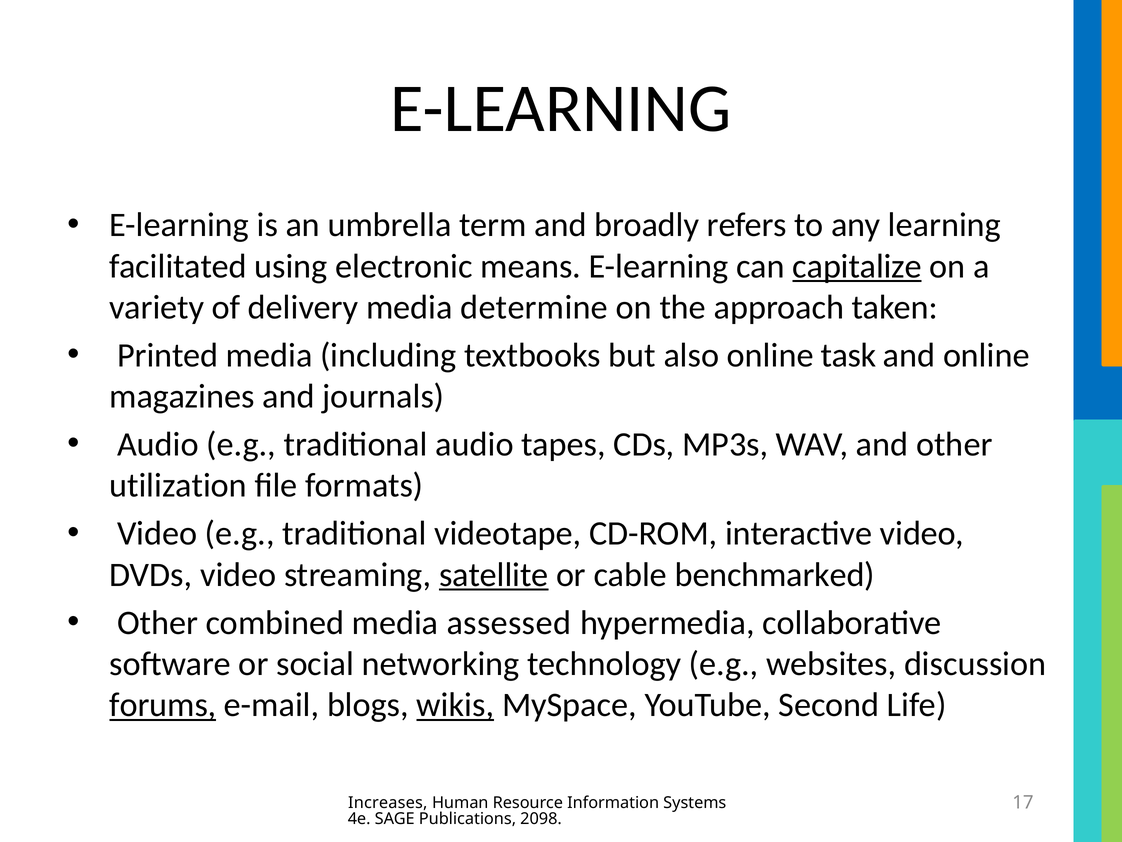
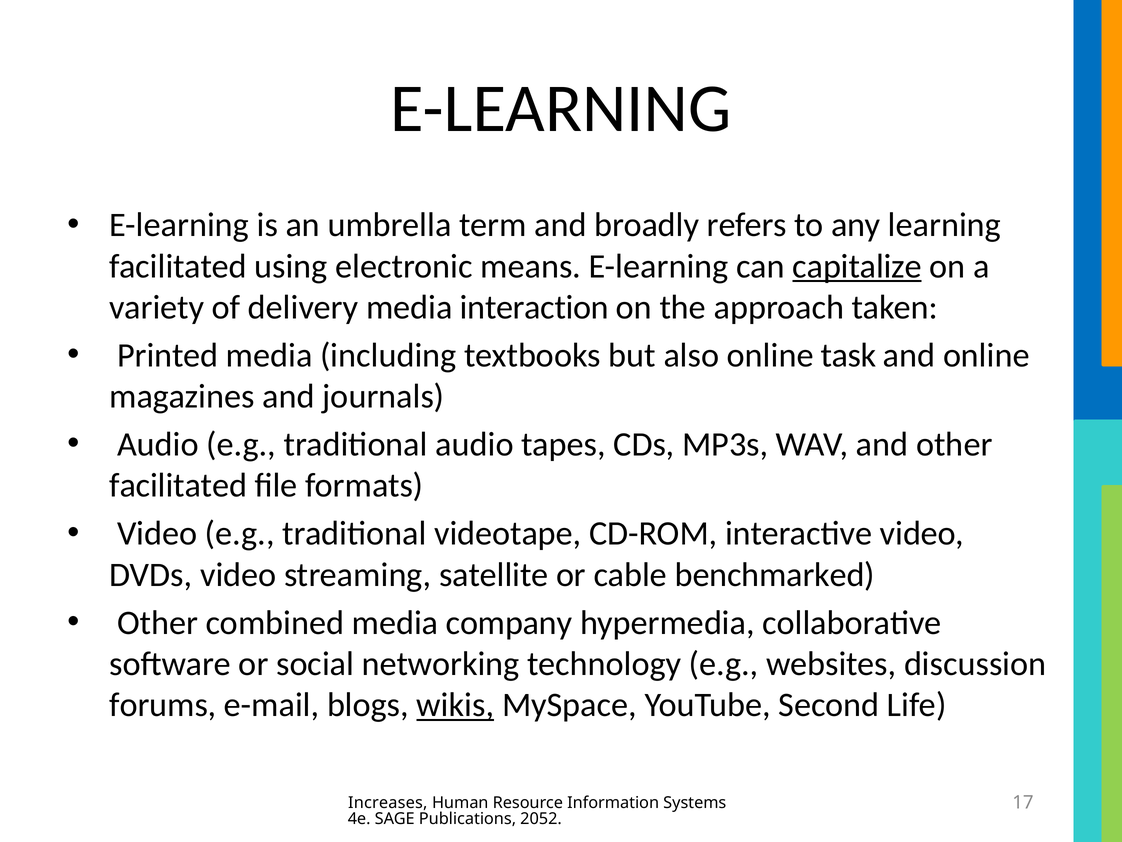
determine: determine -> interaction
utilization at (178, 485): utilization -> facilitated
satellite underline: present -> none
assessed: assessed -> company
forums underline: present -> none
2098: 2098 -> 2052
